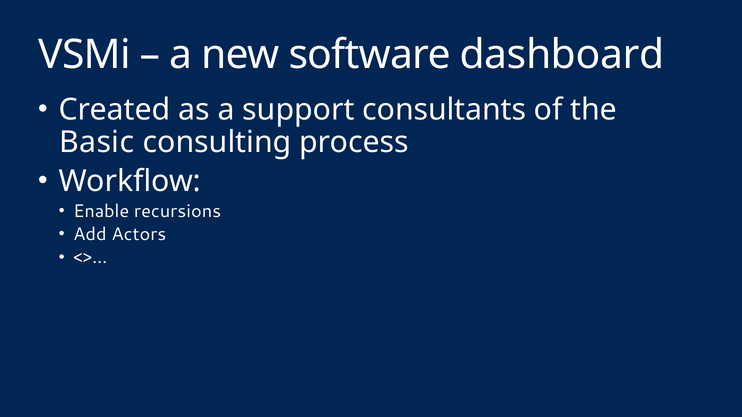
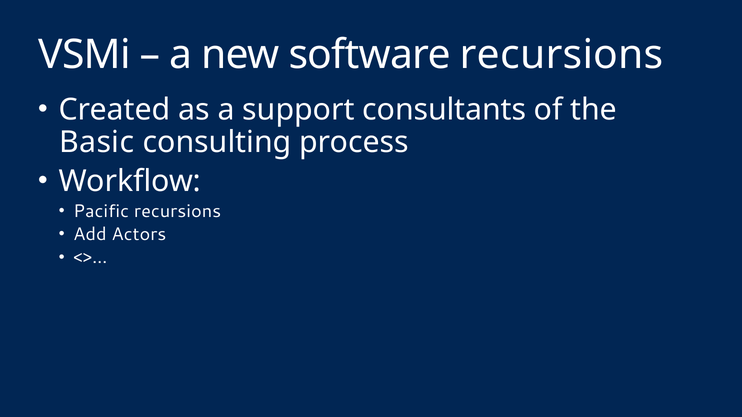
software dashboard: dashboard -> recursions
Enable: Enable -> Pacific
